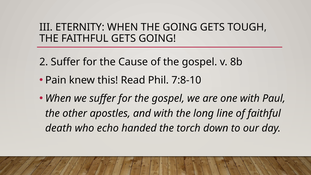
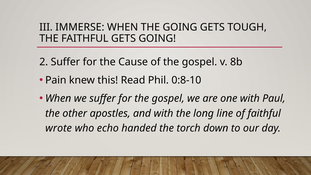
ETERNITY: ETERNITY -> IMMERSE
7:8-10: 7:8-10 -> 0:8-10
death: death -> wrote
